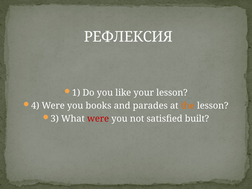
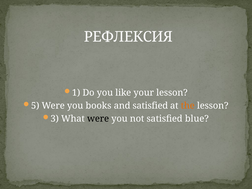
4: 4 -> 5
and parades: parades -> satisfied
were at (98, 119) colour: red -> black
built: built -> blue
